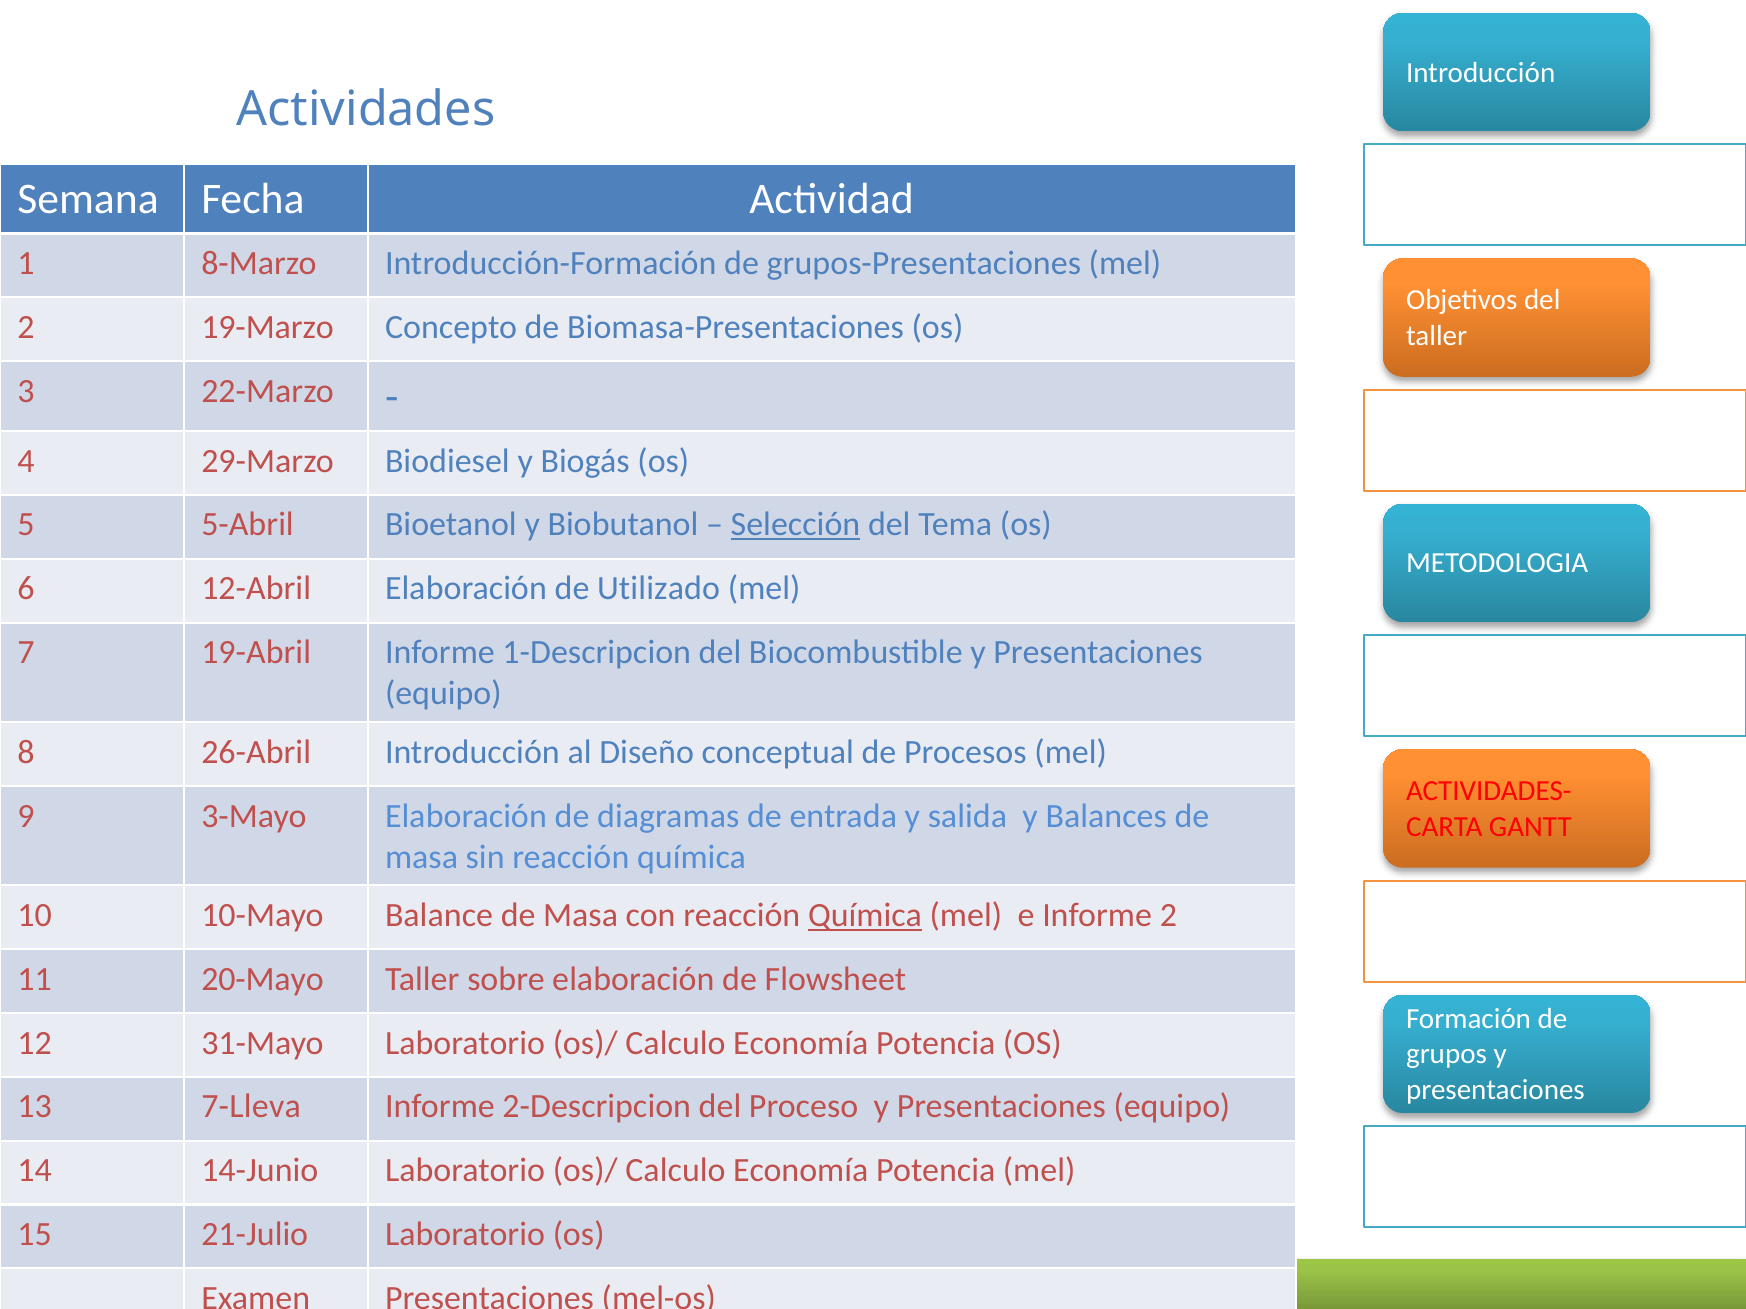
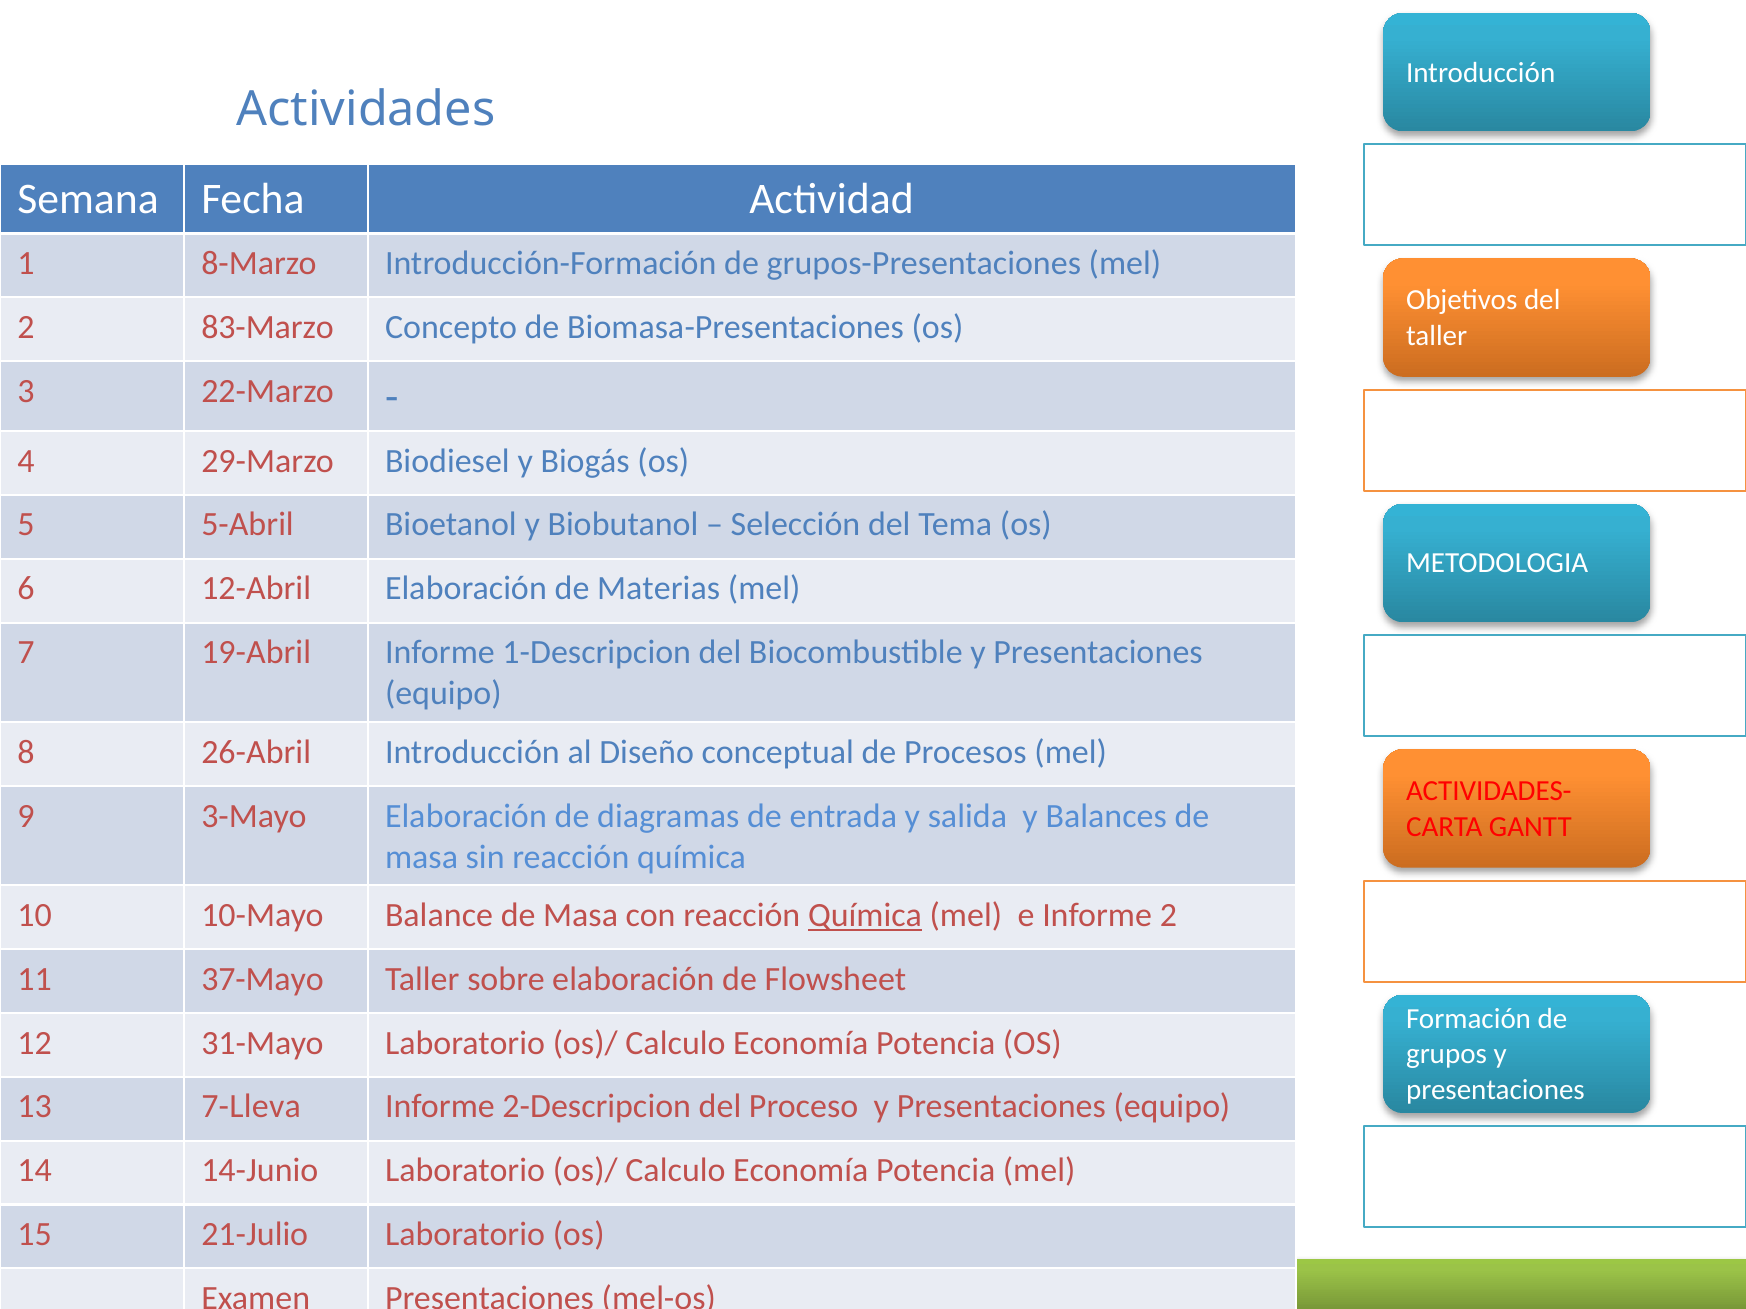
19-Marzo: 19-Marzo -> 83-Marzo
Selección underline: present -> none
Utilizado: Utilizado -> Materias
20-Mayo: 20-Mayo -> 37-Mayo
